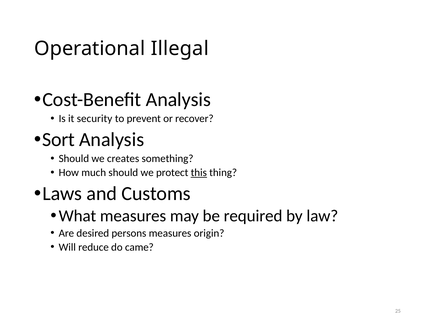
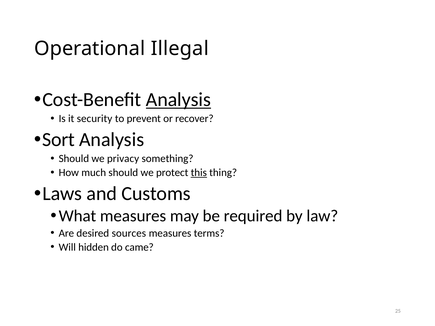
Analysis at (178, 100) underline: none -> present
creates: creates -> privacy
persons: persons -> sources
origin: origin -> terms
reduce: reduce -> hidden
